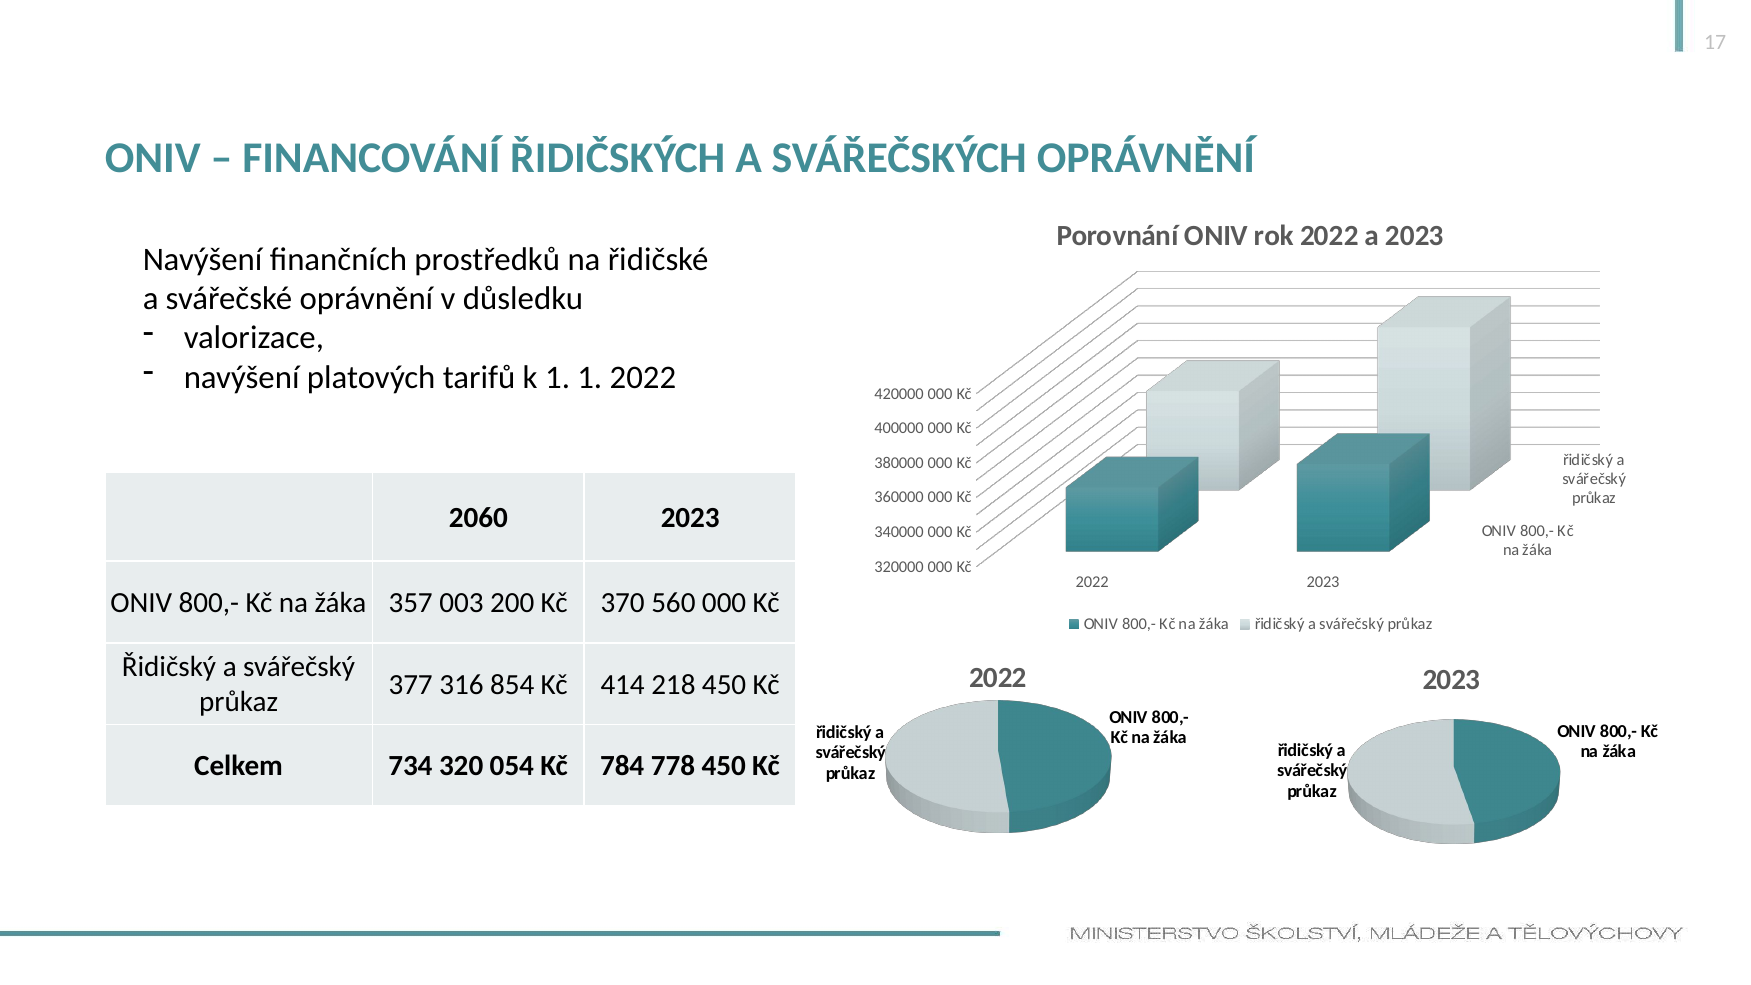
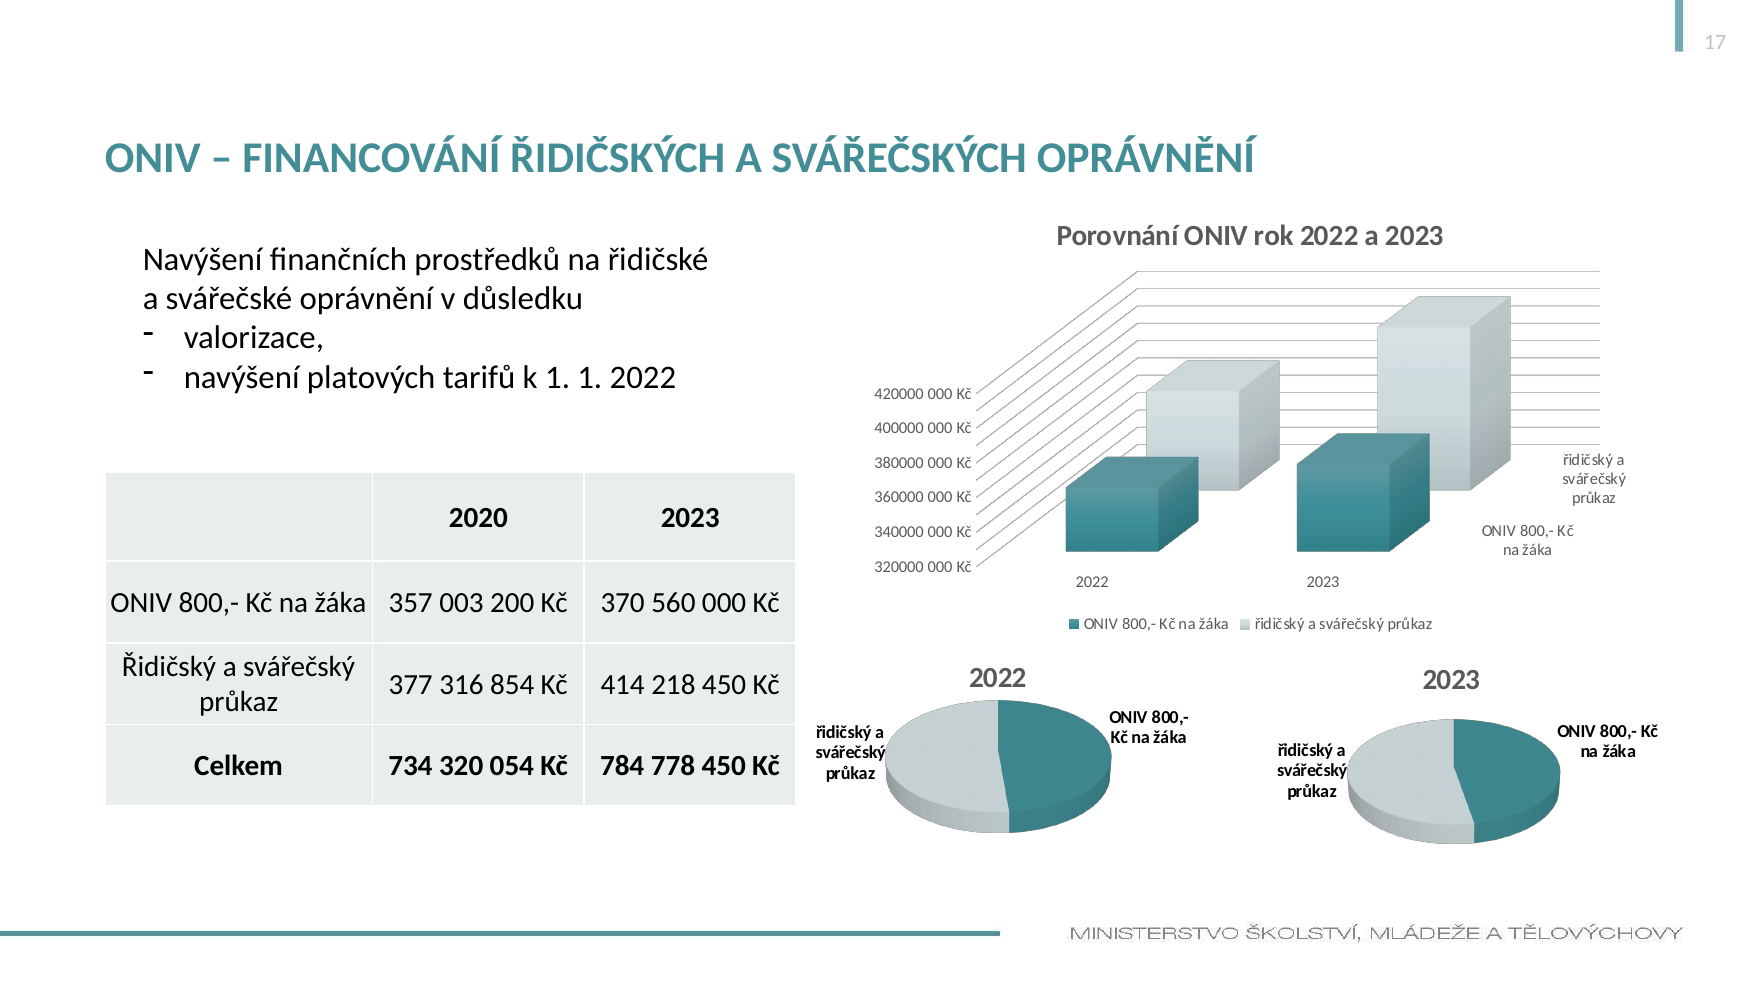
2060: 2060 -> 2020
